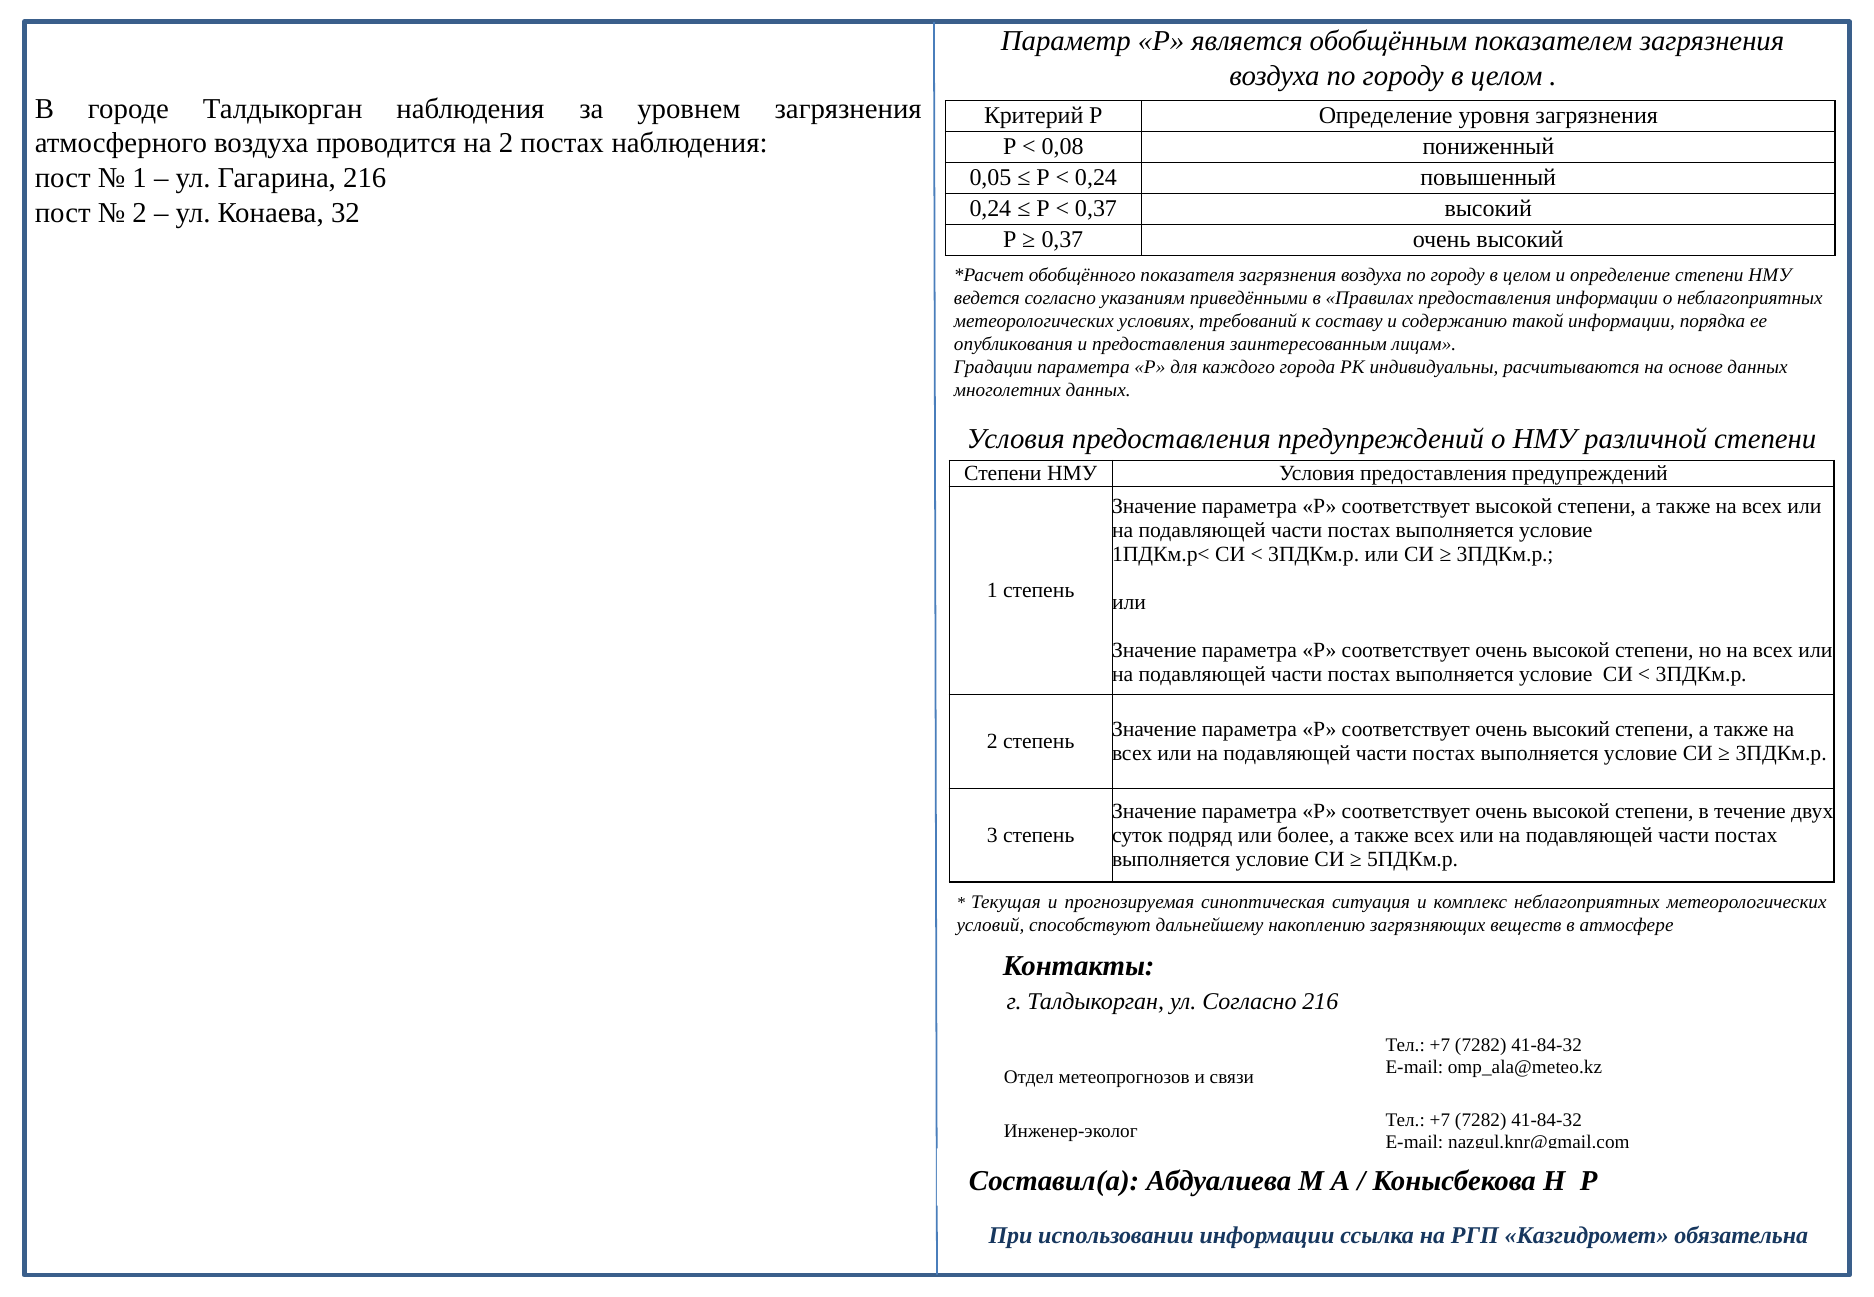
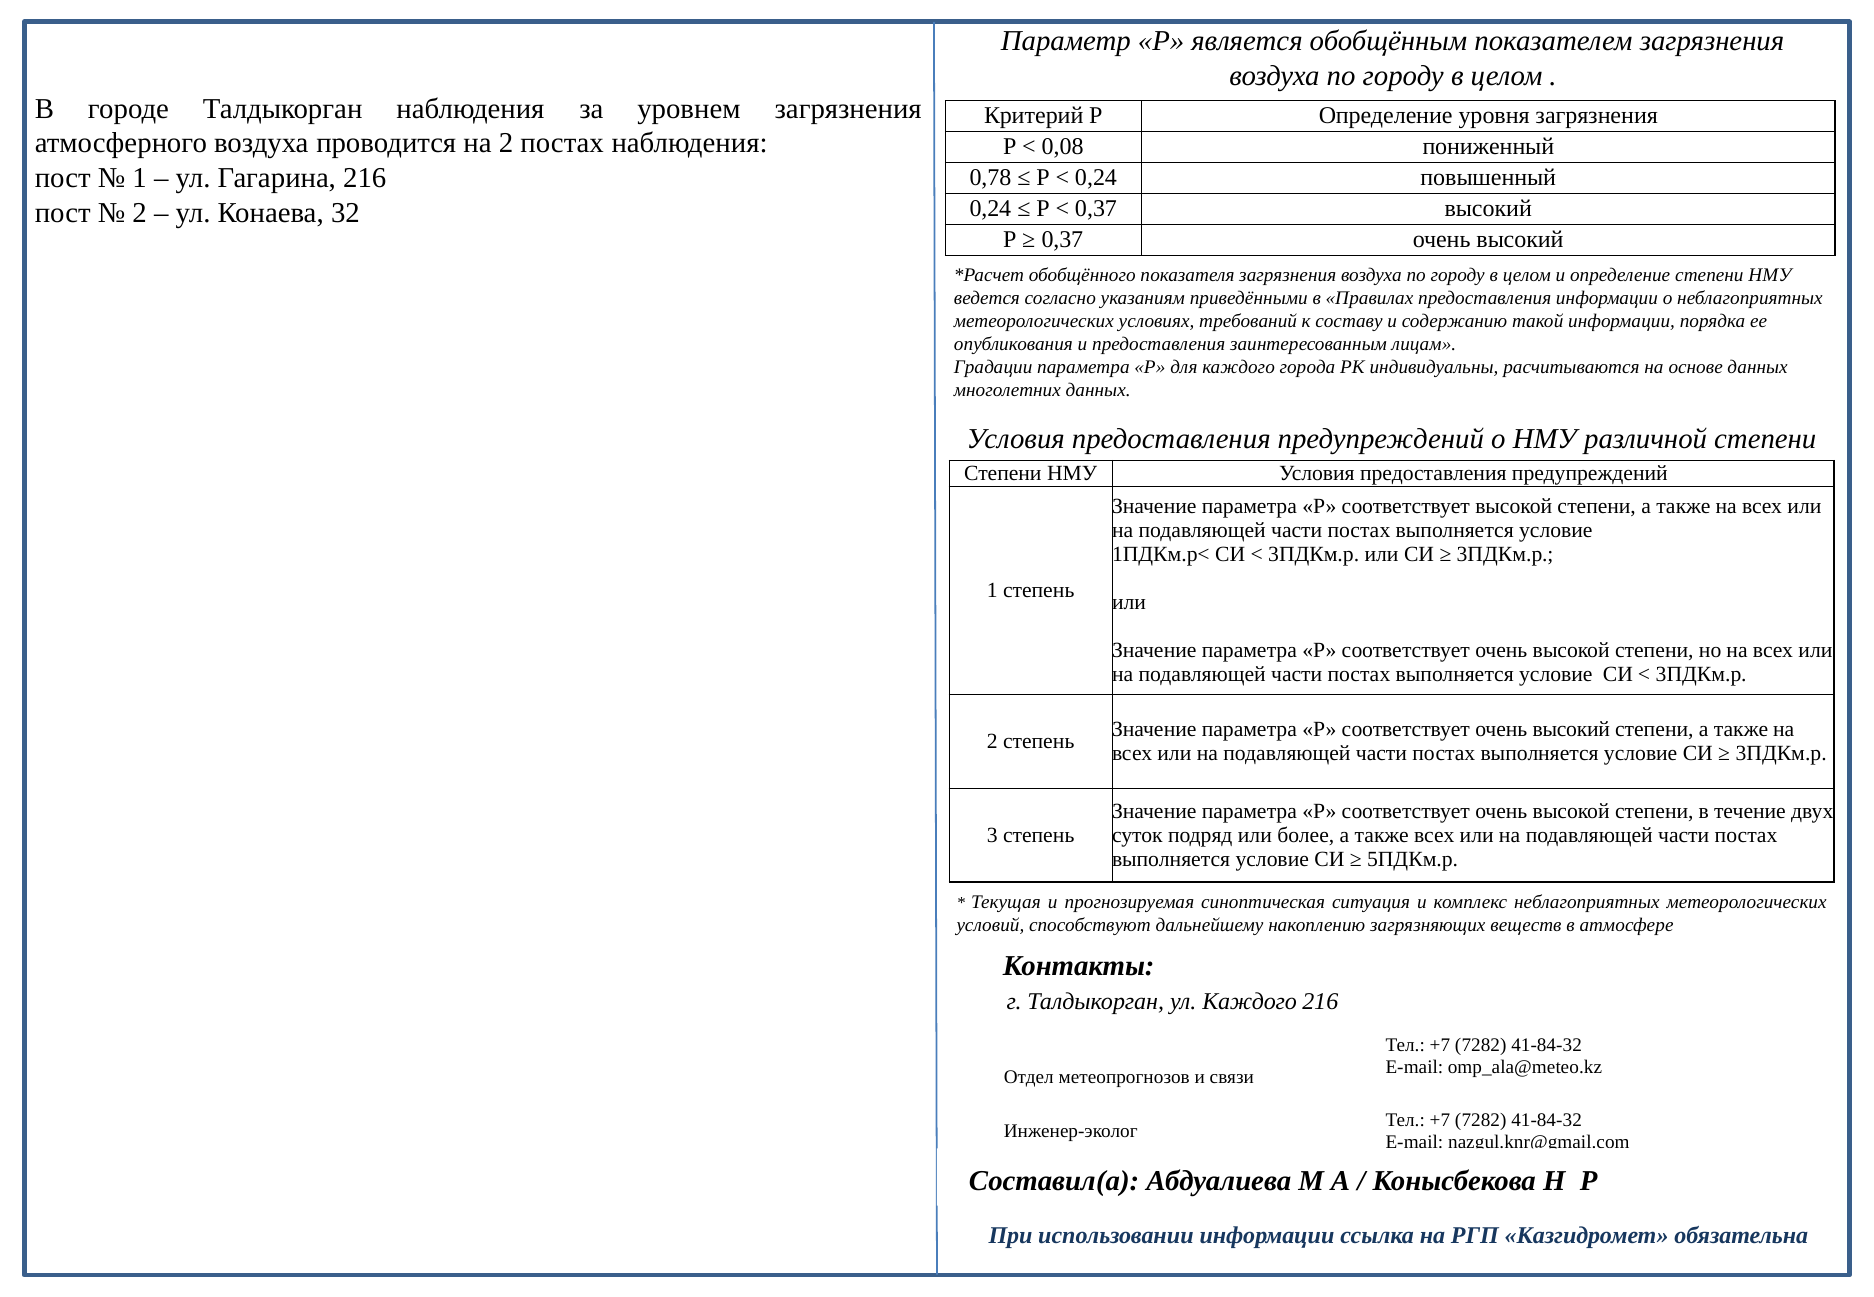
0,05: 0,05 -> 0,78
ул Согласно: Согласно -> Каждого
